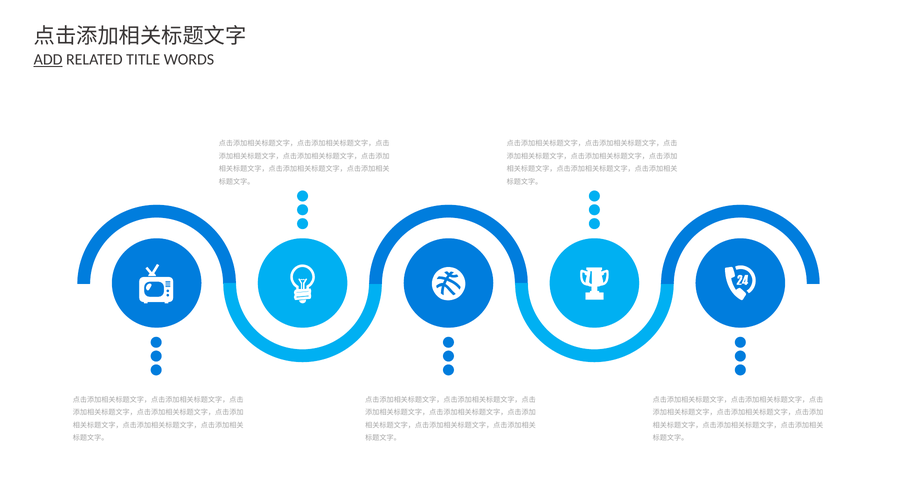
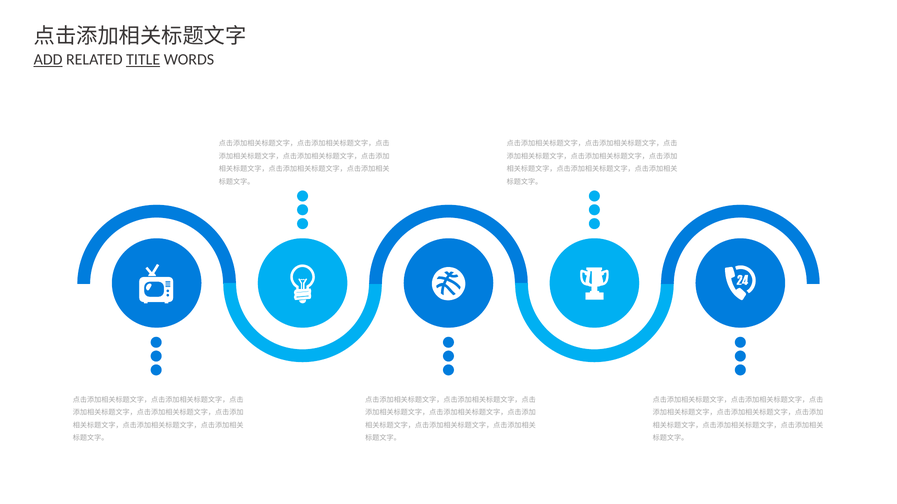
TITLE underline: none -> present
